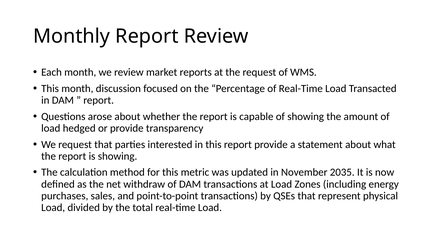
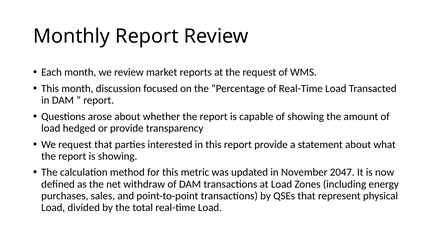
2035: 2035 -> 2047
